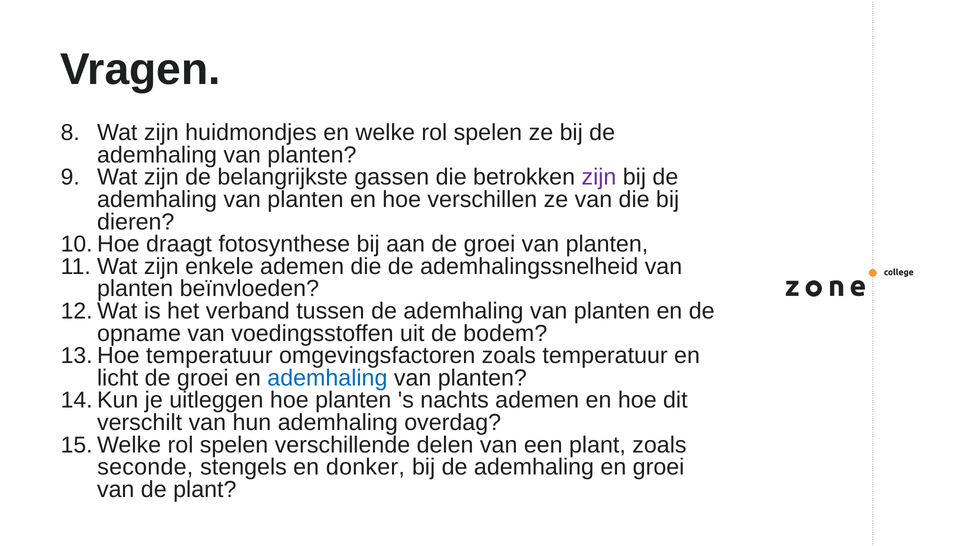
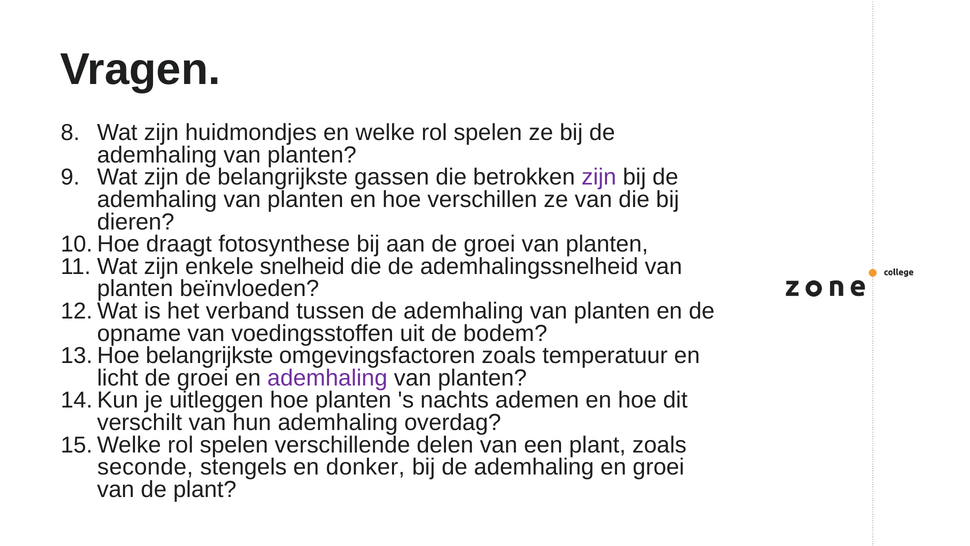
enkele ademen: ademen -> snelheid
temperatuur at (209, 355): temperatuur -> belangrijkste
ademhaling at (327, 378) colour: blue -> purple
